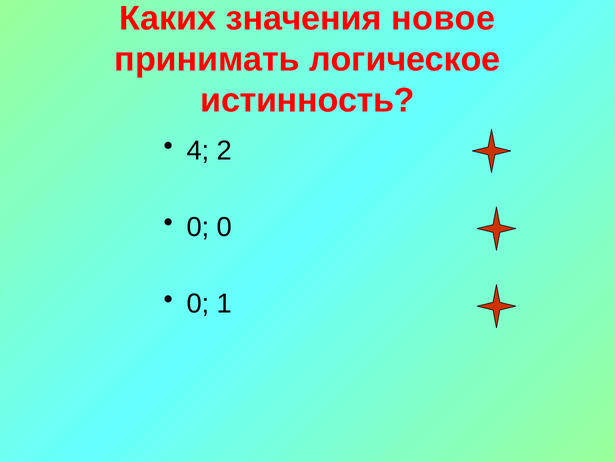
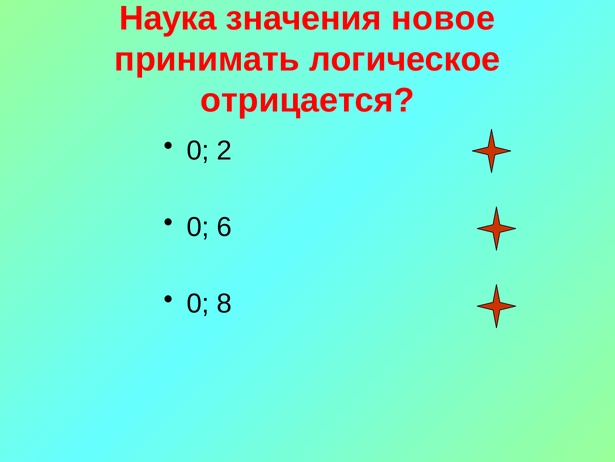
Каких: Каких -> Наука
истинность: истинность -> отрицается
4 at (198, 150): 4 -> 0
0 0: 0 -> 6
1: 1 -> 8
